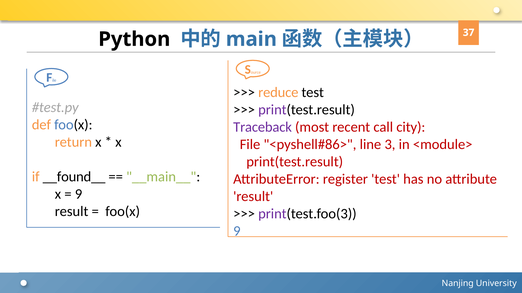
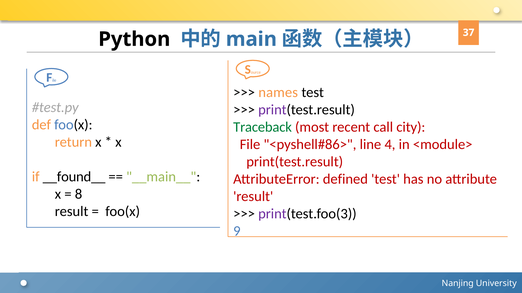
reduce: reduce -> names
Traceback colour: purple -> green
3: 3 -> 4
register: register -> defined
9 at (79, 195): 9 -> 8
